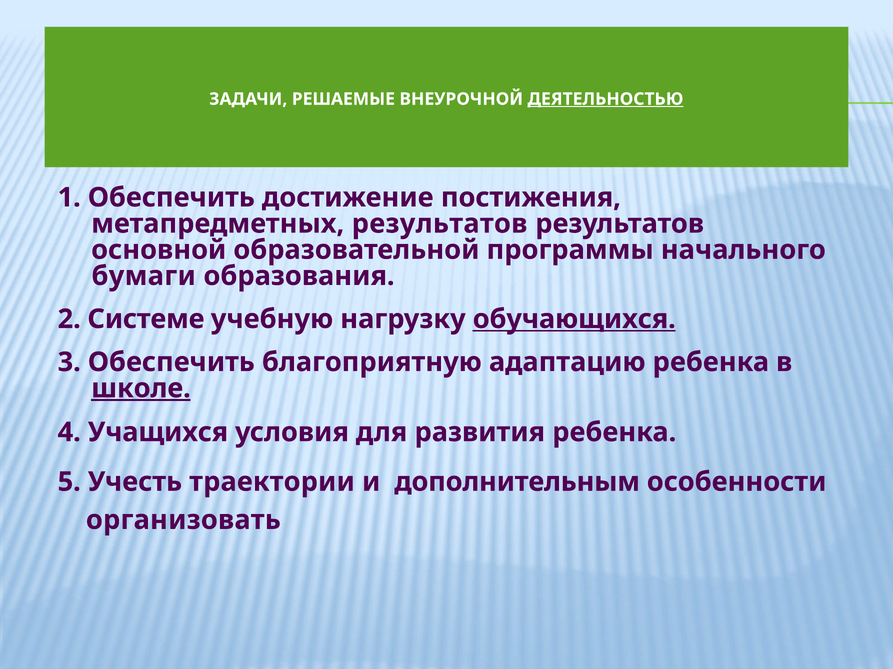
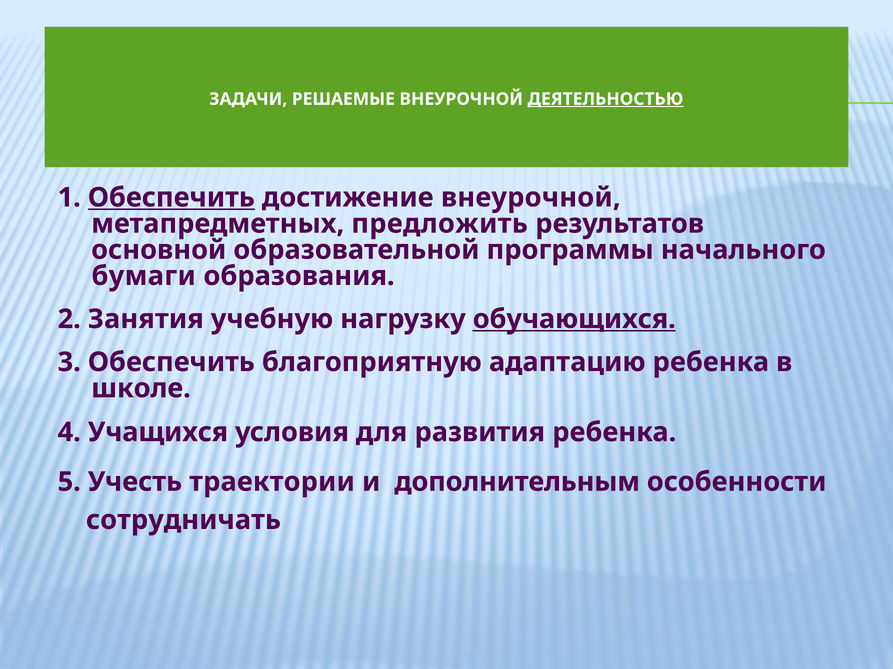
Обеспечить at (171, 198) underline: none -> present
достижение постижения: постижения -> внеурочной
метапредметных результатов: результатов -> предложить
Системе: Системе -> Занятия
школе underline: present -> none
организовать: организовать -> сотрудничать
